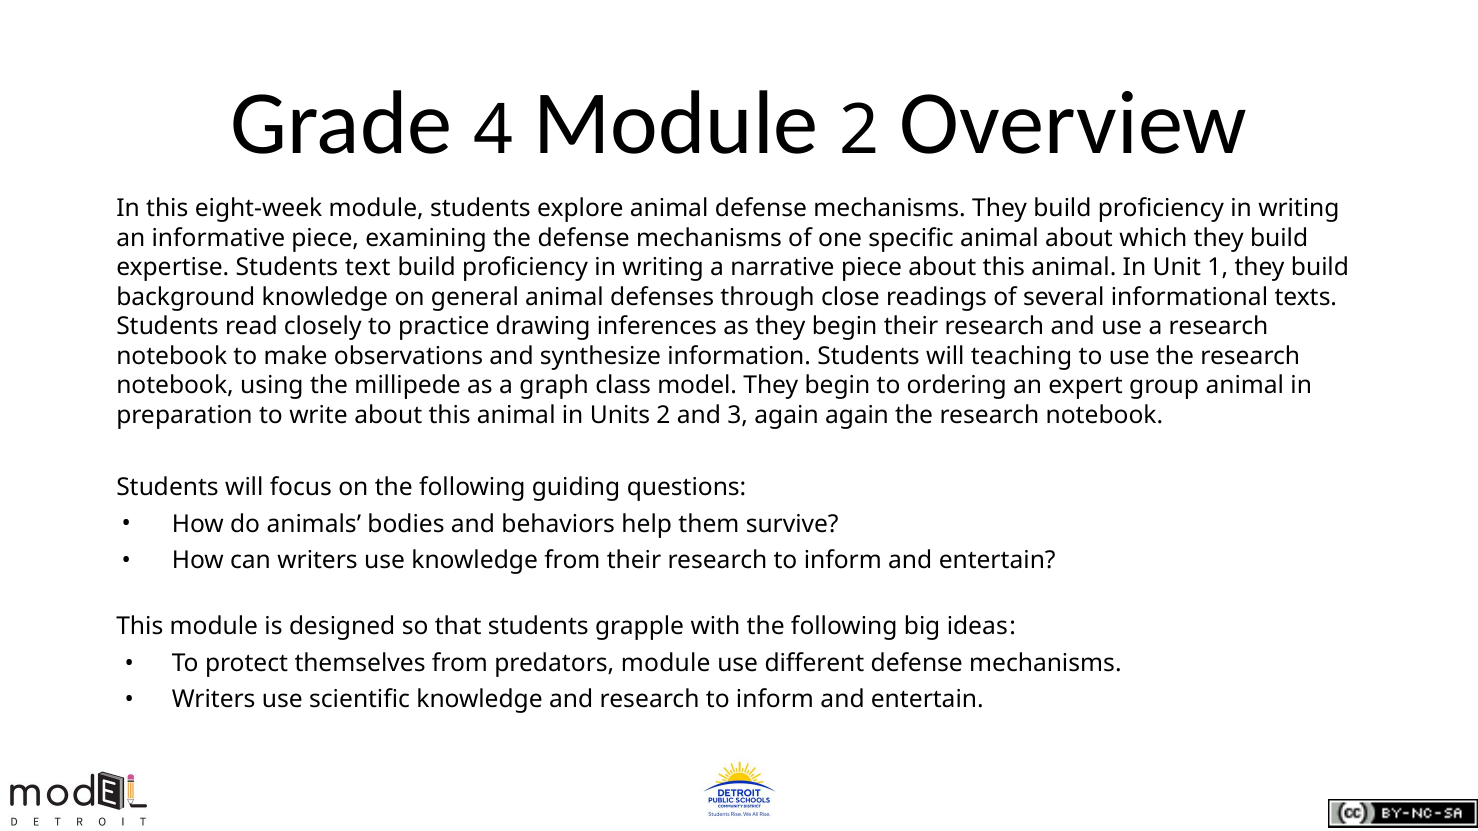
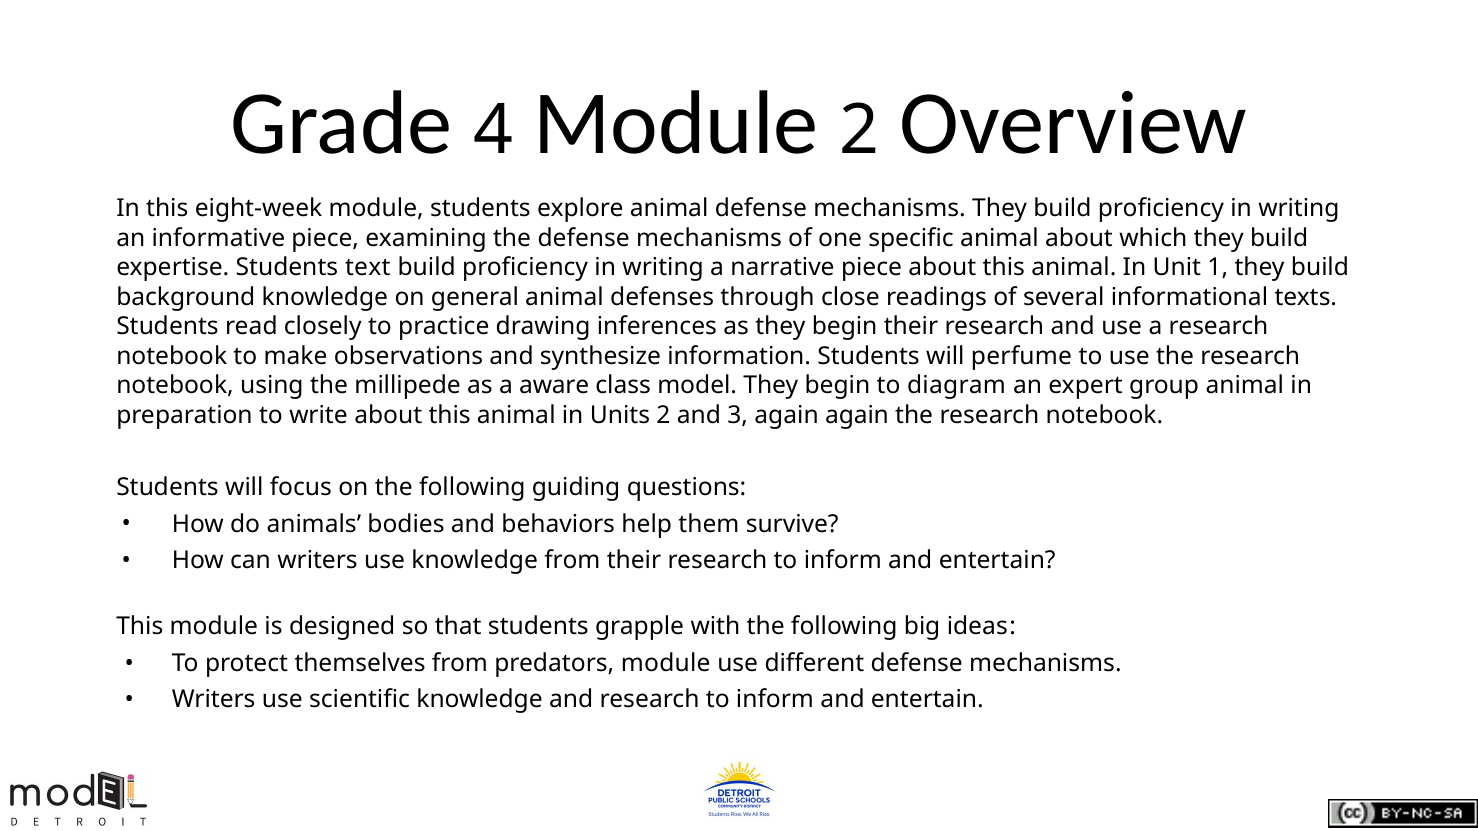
teaching: teaching -> perfume
graph: graph -> aware
ordering: ordering -> diagram
